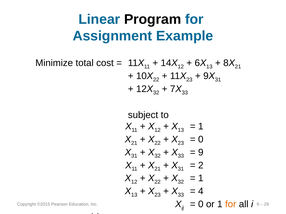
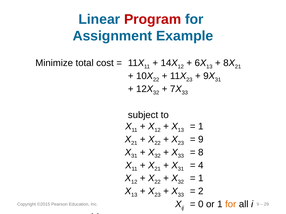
Program colour: black -> red
0 at (201, 140): 0 -> 9
9 at (201, 153): 9 -> 8
2: 2 -> 4
4: 4 -> 2
